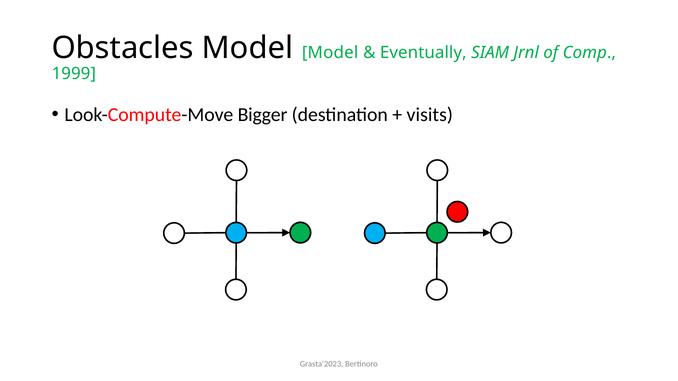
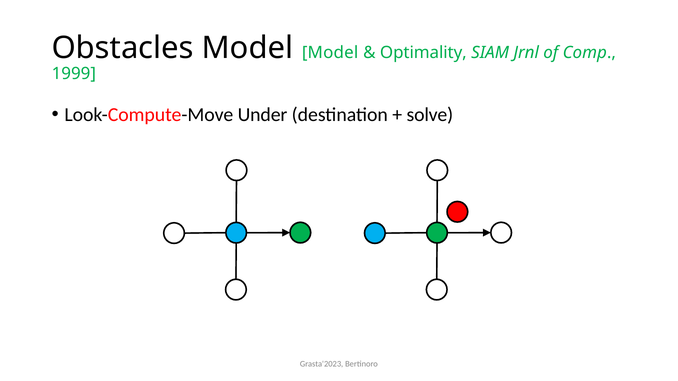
Eventually: Eventually -> Optimality
Bigger: Bigger -> Under
visits: visits -> solve
